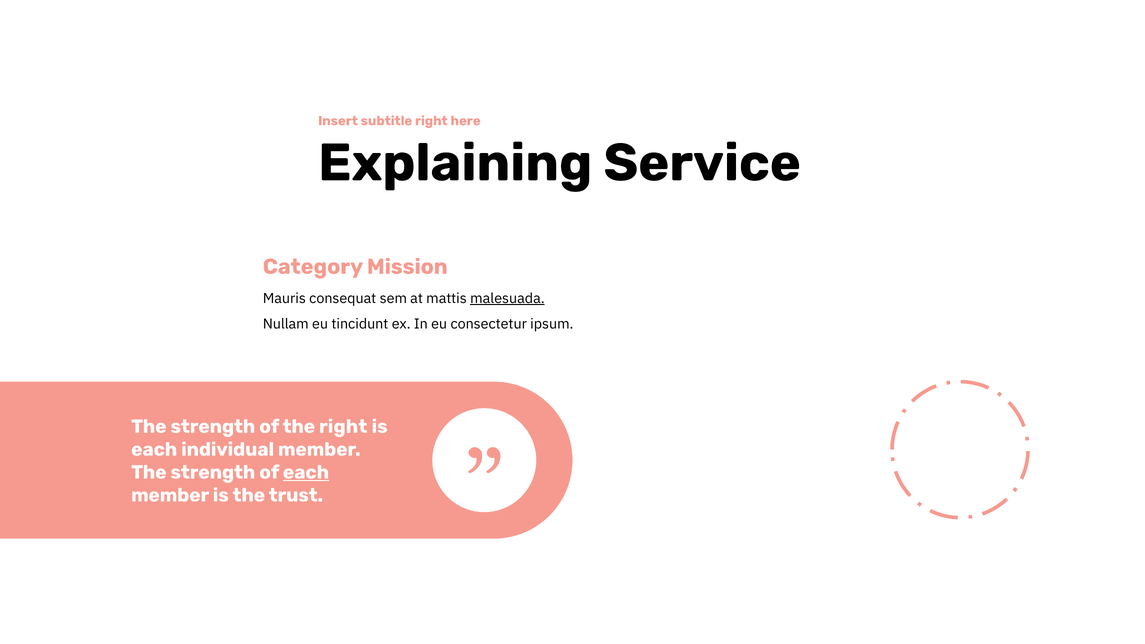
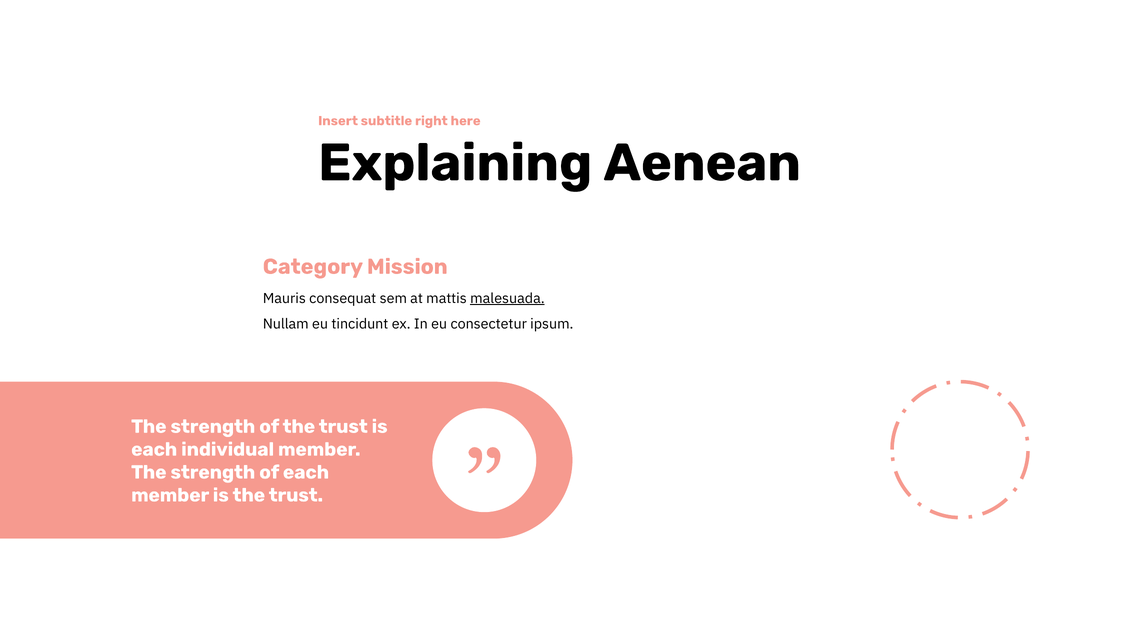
Service: Service -> Aenean
of the right: right -> trust
each at (306, 472) underline: present -> none
